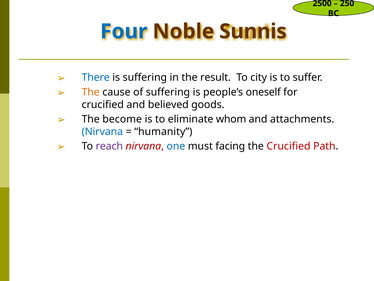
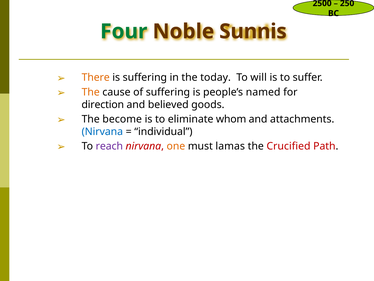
Four colour: blue -> green
There colour: blue -> orange
result: result -> today
city: city -> will
oneself: oneself -> named
crucified at (103, 104): crucified -> direction
humanity: humanity -> individual
one colour: blue -> orange
facing: facing -> lamas
